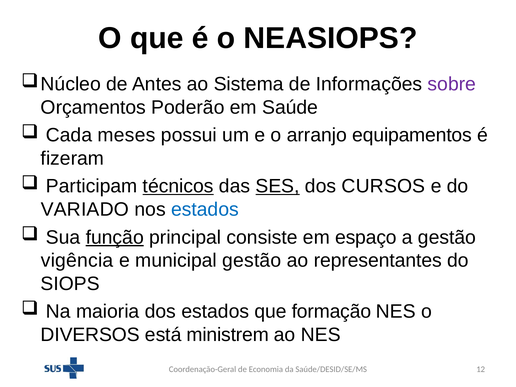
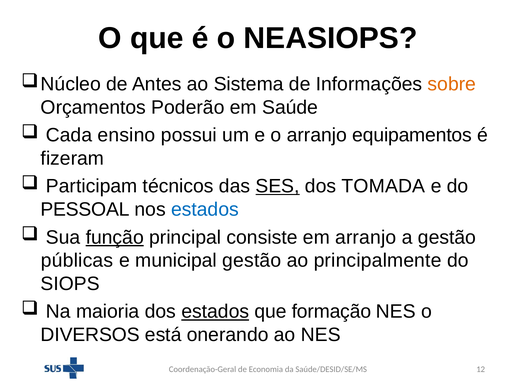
sobre colour: purple -> orange
meses: meses -> ensino
técnicos underline: present -> none
CURSOS: CURSOS -> TOMADA
VARIADO: VARIADO -> PESSOAL
em espaço: espaço -> arranjo
vigência: vigência -> públicas
representantes: representantes -> principalmente
estados at (215, 312) underline: none -> present
ministrem: ministrem -> onerando
